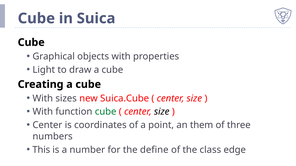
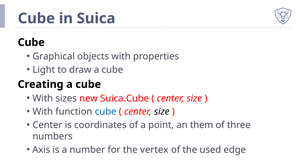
cube at (106, 112) colour: green -> blue
This: This -> Axis
define: define -> vertex
class: class -> used
